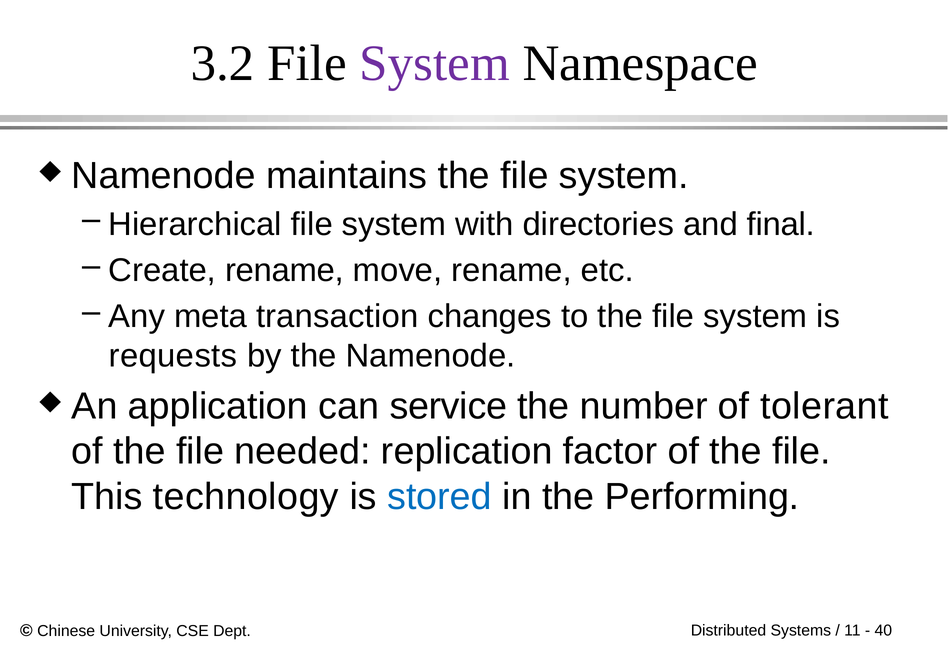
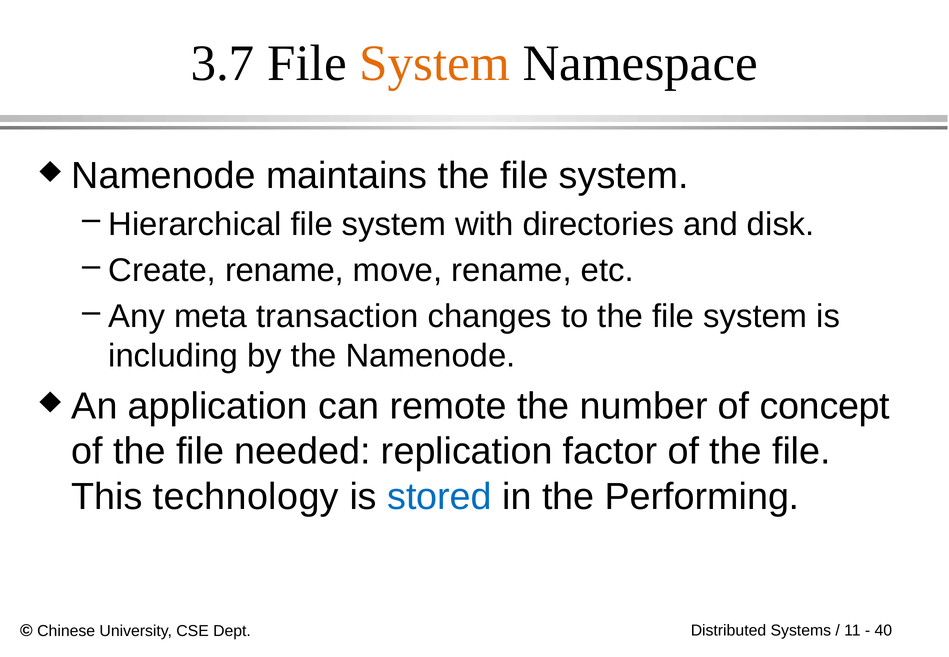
3.2: 3.2 -> 3.7
System at (435, 64) colour: purple -> orange
final: final -> disk
requests: requests -> including
service: service -> remote
tolerant: tolerant -> concept
